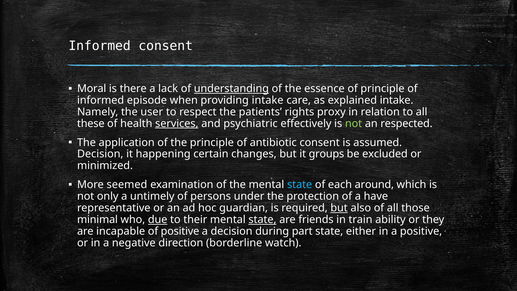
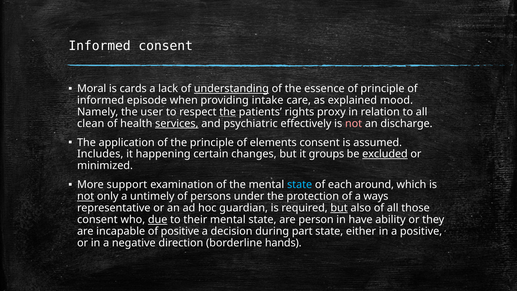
there: there -> cards
explained intake: intake -> mood
the at (228, 112) underline: none -> present
these: these -> clean
not at (354, 123) colour: light green -> pink
respected: respected -> discharge
antibiotic: antibiotic -> elements
Decision at (100, 154): Decision -> Includes
excluded underline: none -> present
seemed: seemed -> support
not at (86, 196) underline: none -> present
have: have -> ways
minimal at (97, 220): minimal -> consent
state at (262, 220) underline: present -> none
friends: friends -> person
train: train -> have
watch: watch -> hands
